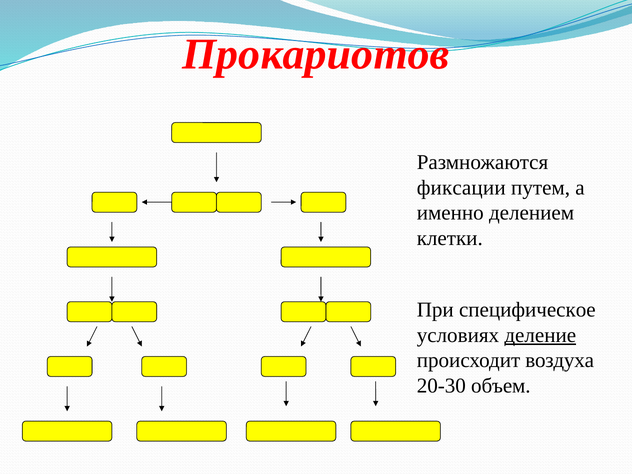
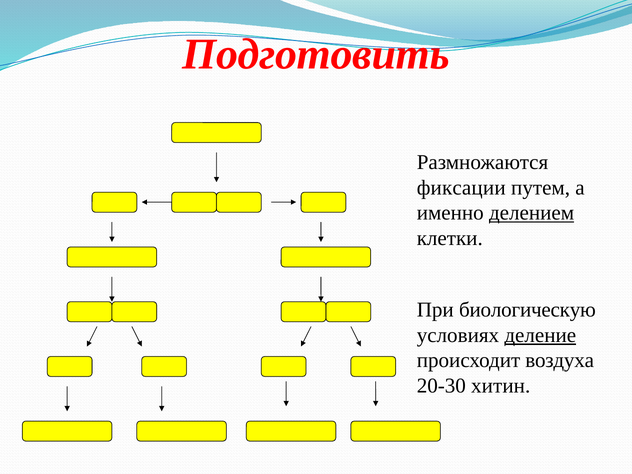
Прокариотов: Прокариотов -> Подготовить
делением underline: none -> present
специфическое: специфическое -> биологическую
объем: объем -> хитин
